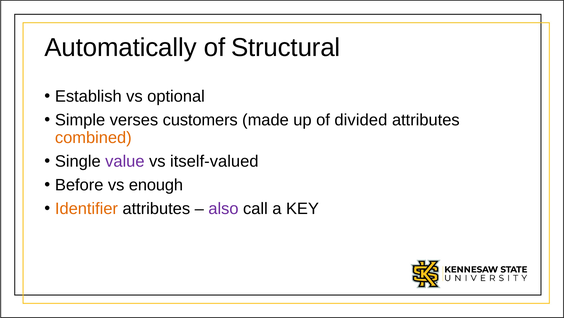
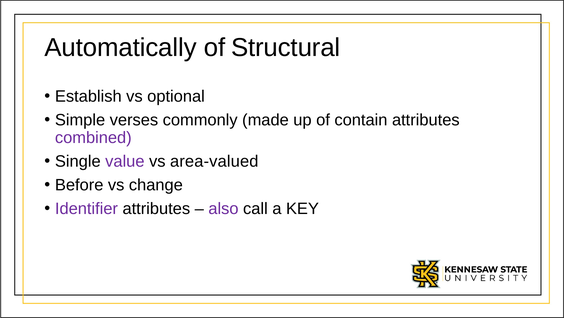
customers: customers -> commonly
divided: divided -> contain
combined colour: orange -> purple
itself-valued: itself-valued -> area-valued
enough: enough -> change
Identifier colour: orange -> purple
